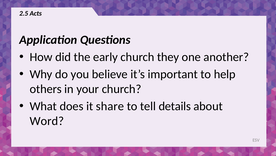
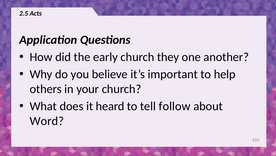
share: share -> heard
details: details -> follow
